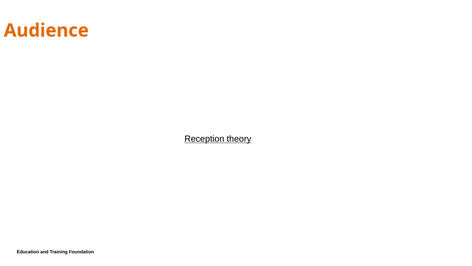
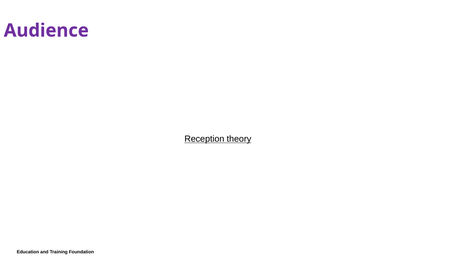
Audience colour: orange -> purple
